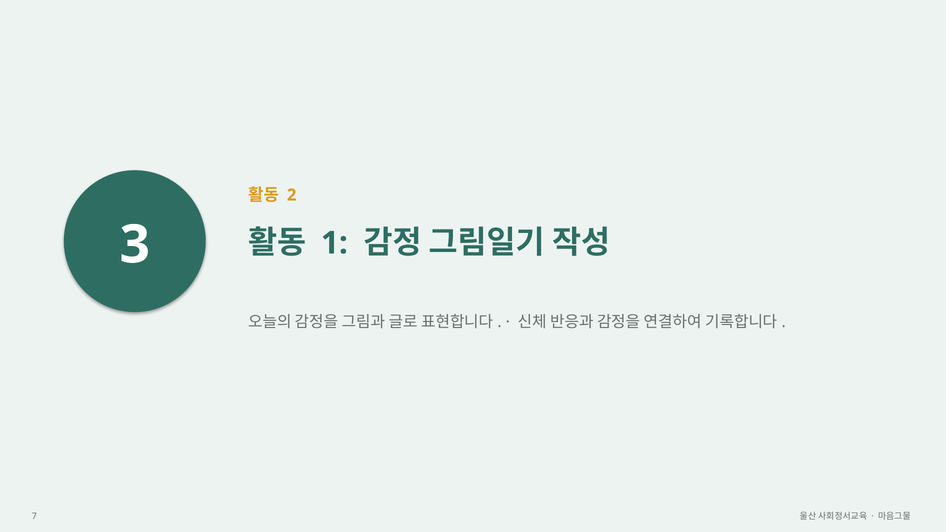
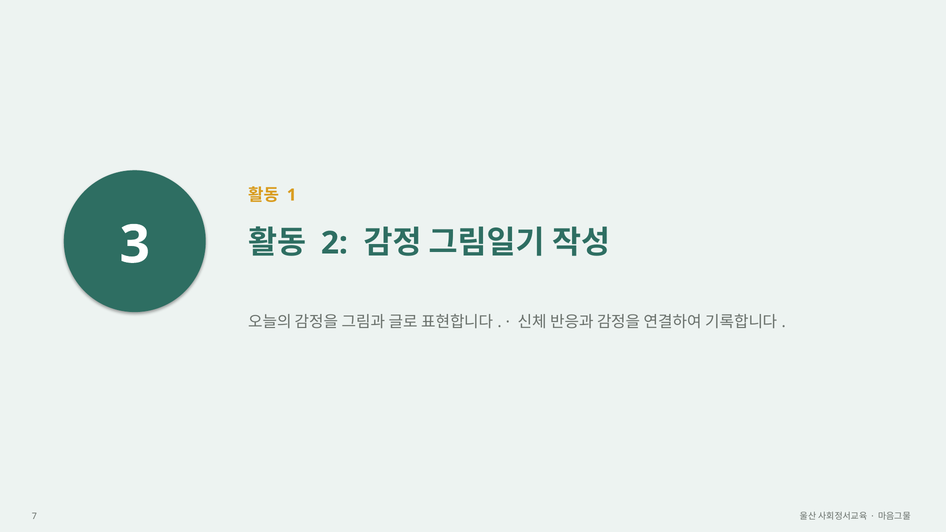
2: 2 -> 1
1: 1 -> 2
